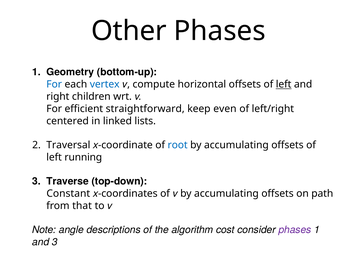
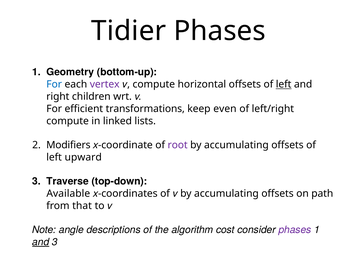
Other: Other -> Tidier
vertex colour: blue -> purple
straightforward: straightforward -> transformations
centered at (68, 121): centered -> compute
Traversal: Traversal -> Modifiers
root colour: blue -> purple
running: running -> upward
Constant: Constant -> Available
and at (41, 242) underline: none -> present
